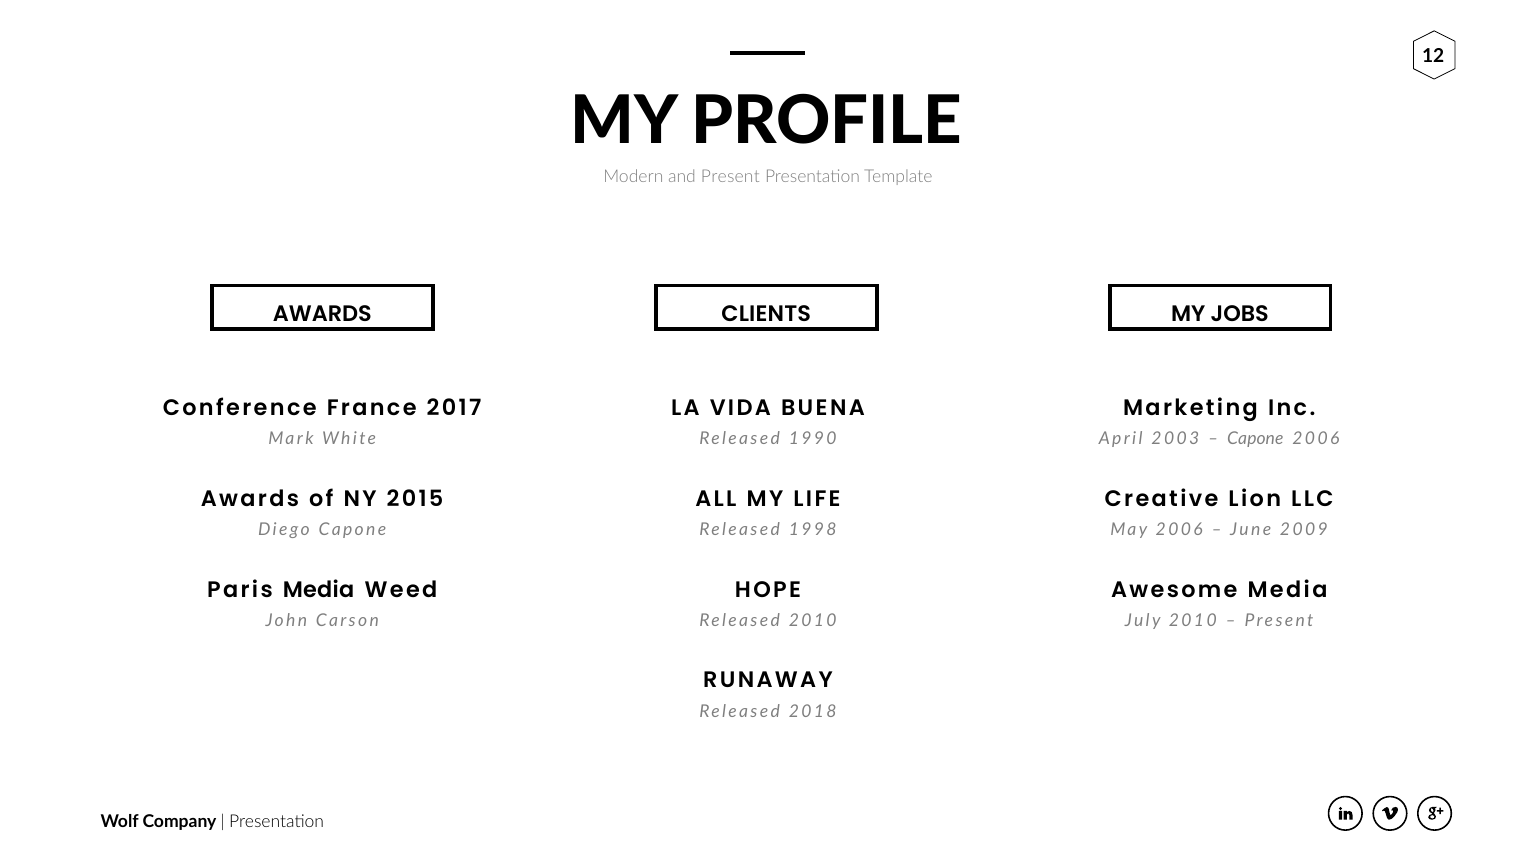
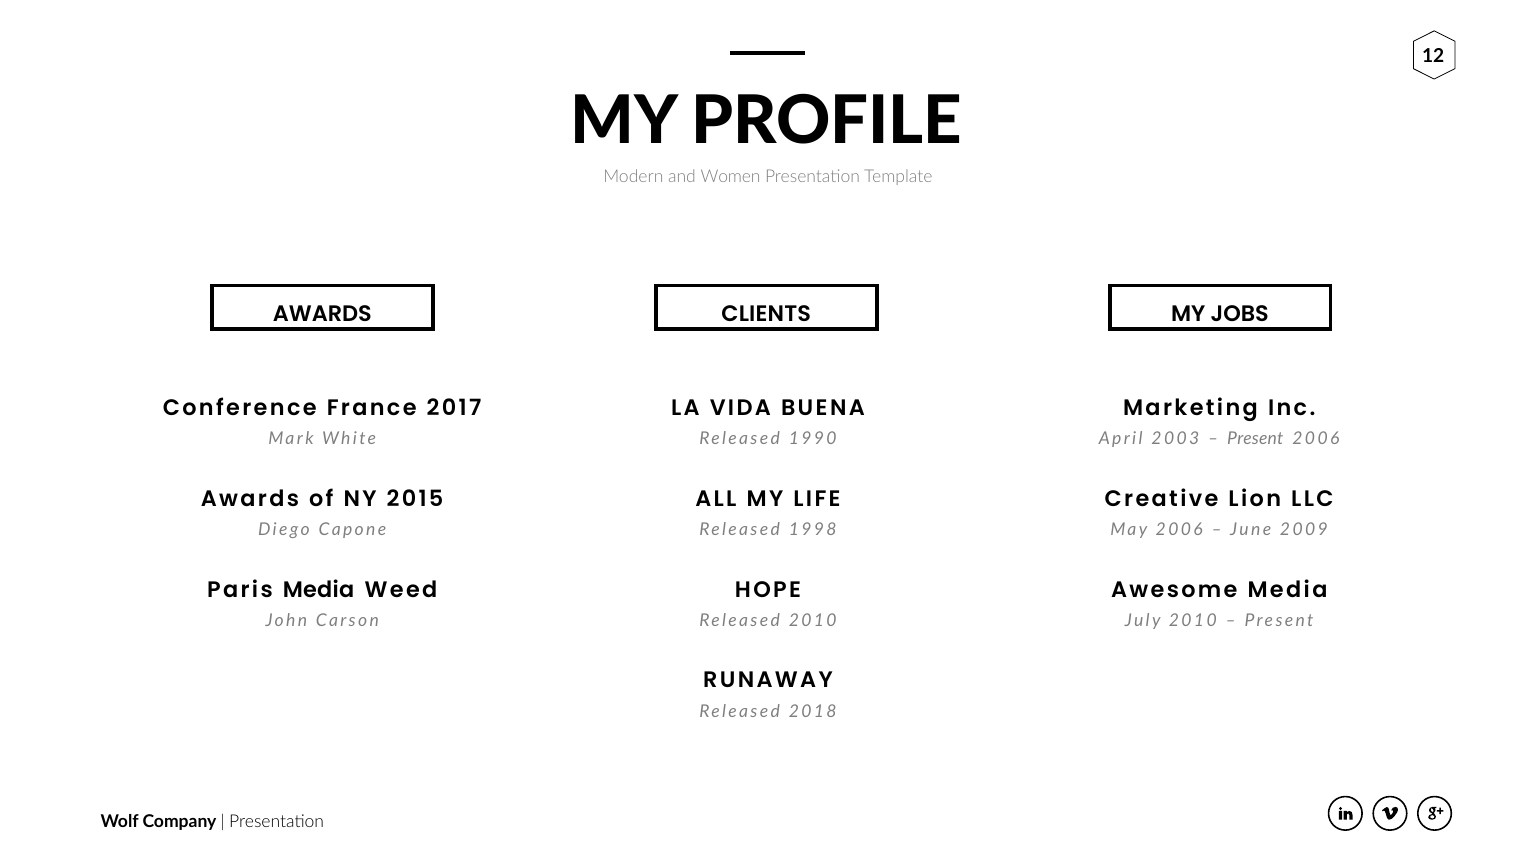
and Present: Present -> Women
Capone at (1255, 438): Capone -> Present
